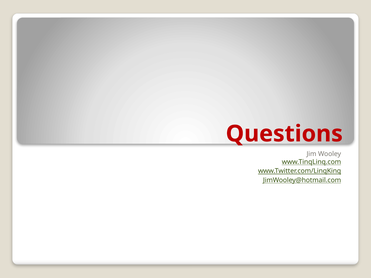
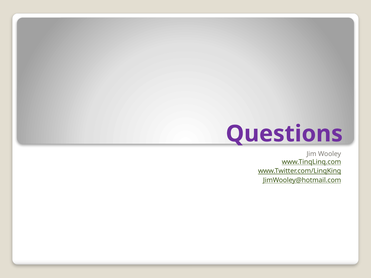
Questions colour: red -> purple
